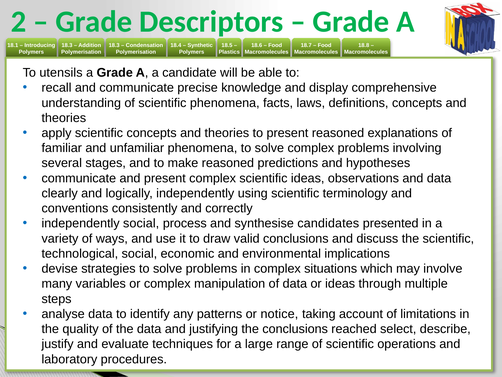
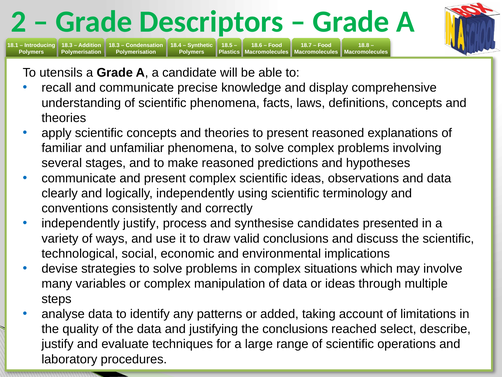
independently social: social -> justify
notice: notice -> added
